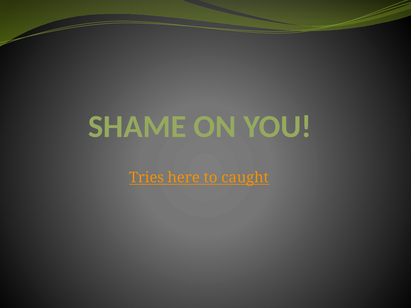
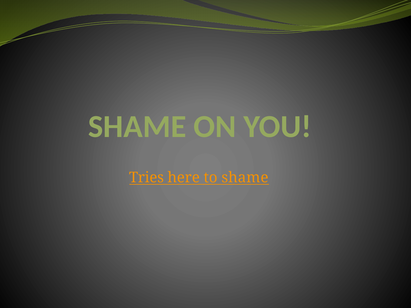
to caught: caught -> shame
